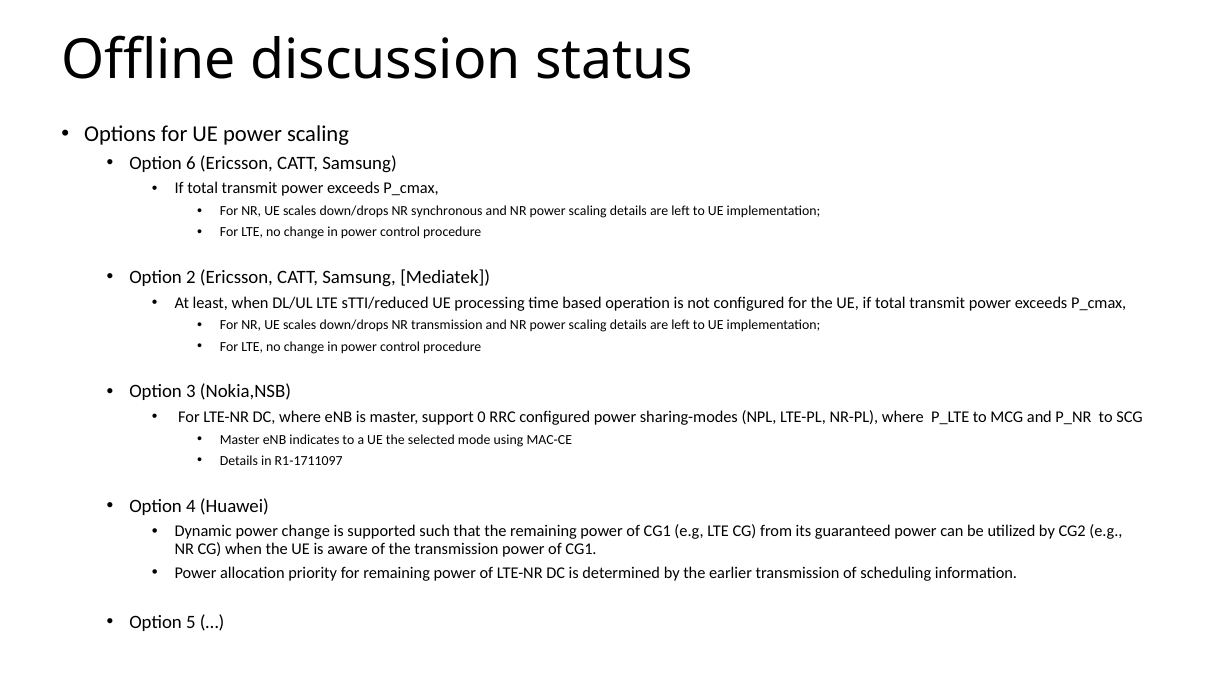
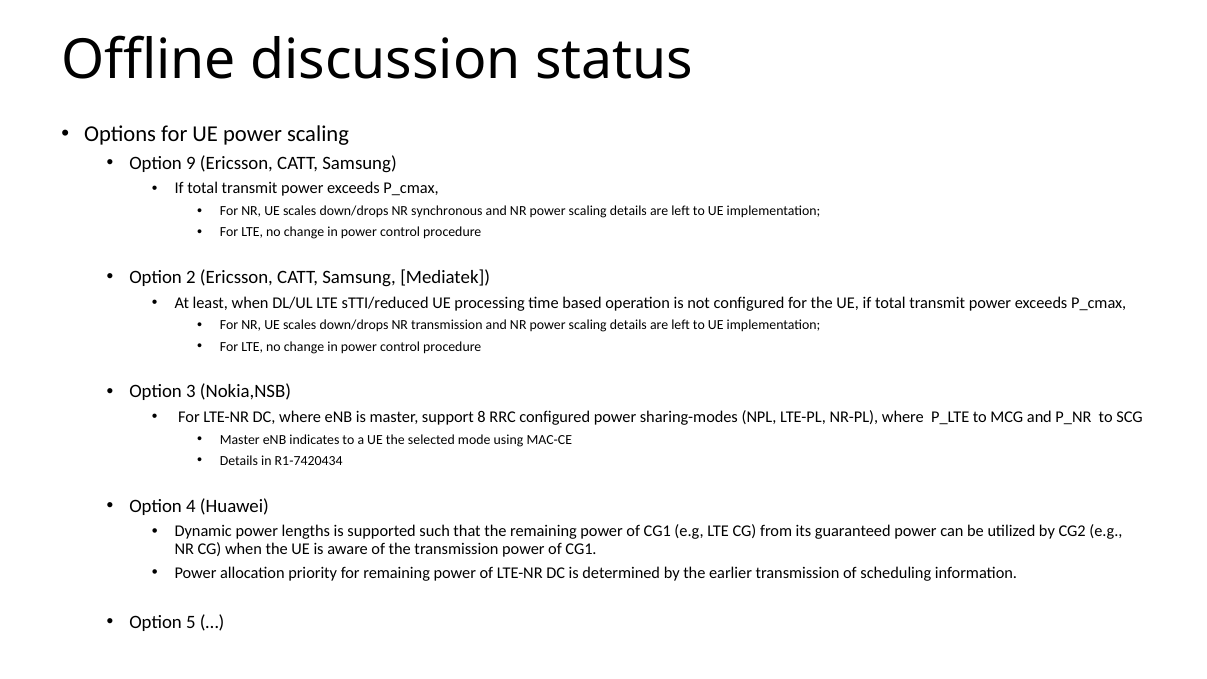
6: 6 -> 9
0: 0 -> 8
R1-1711097: R1-1711097 -> R1-7420434
power change: change -> lengths
